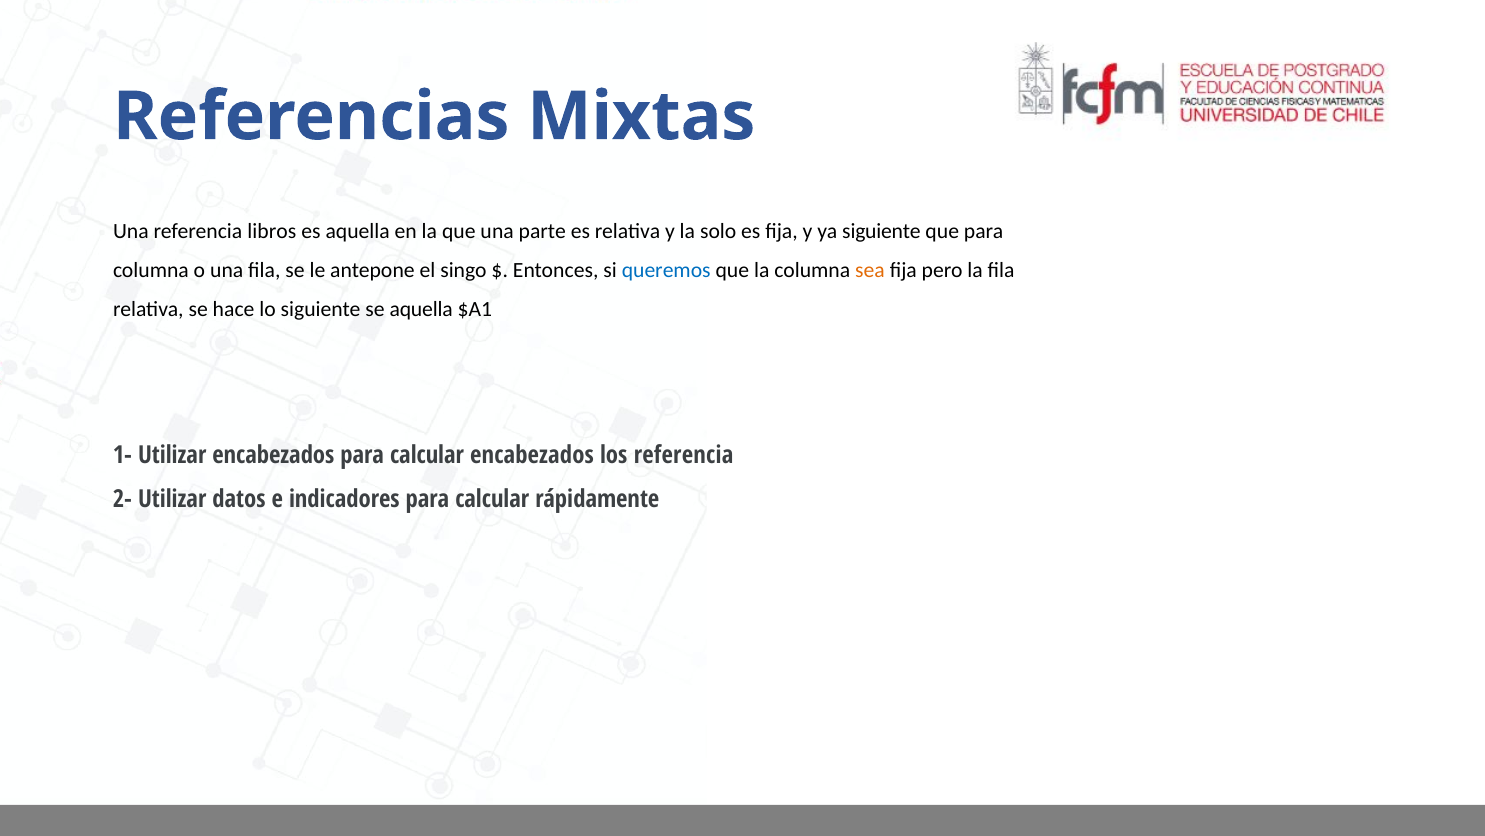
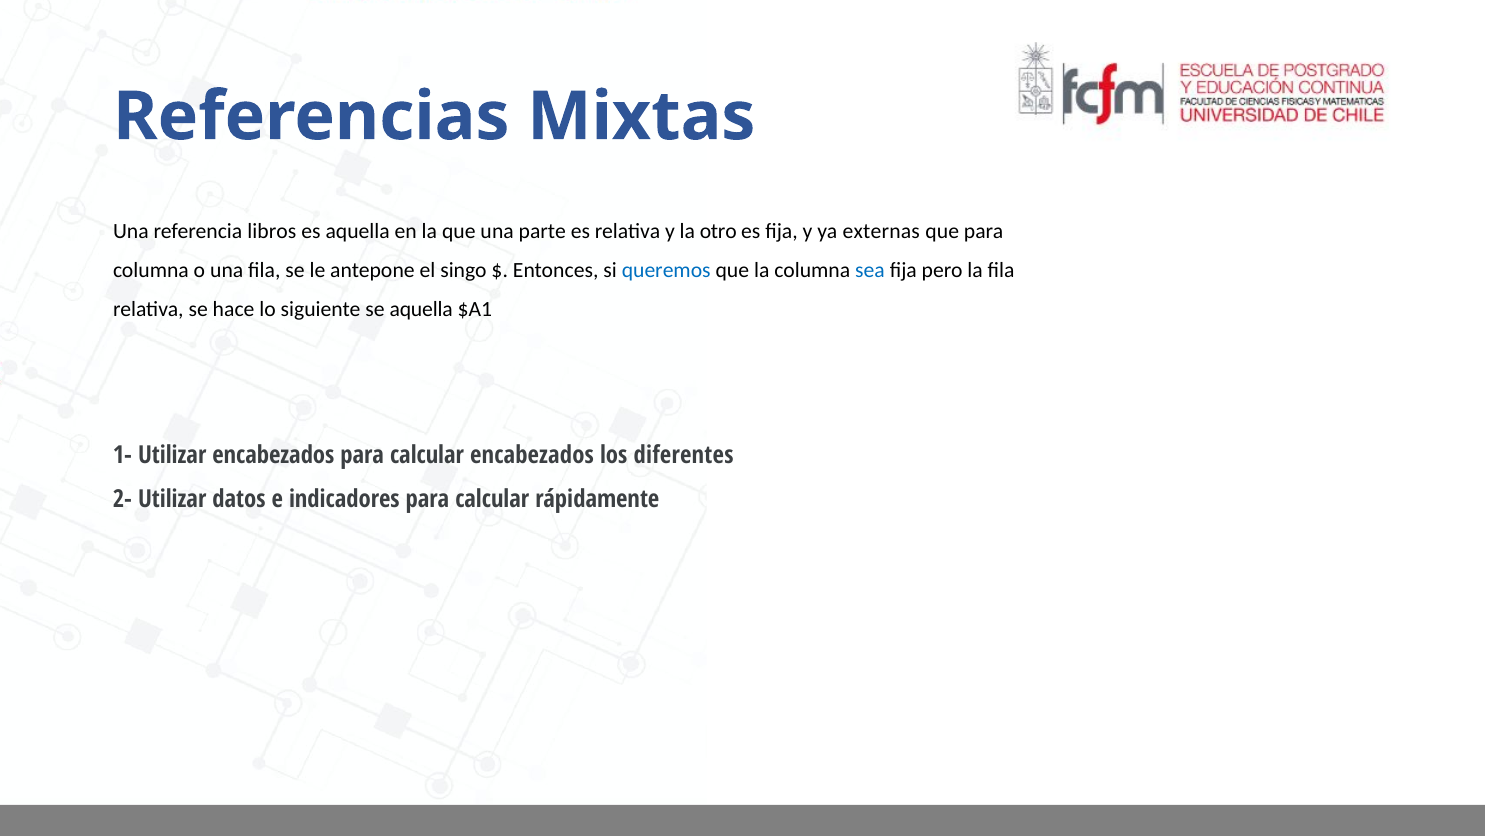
solo: solo -> otro
ya siguiente: siguiente -> externas
sea colour: orange -> blue
los referencia: referencia -> diferentes
